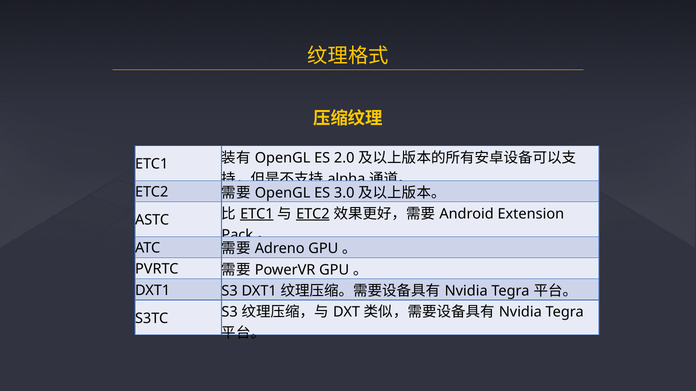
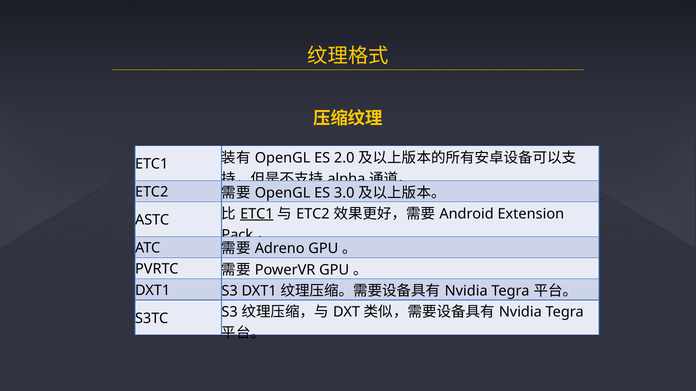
ETC2 at (313, 214) underline: present -> none
